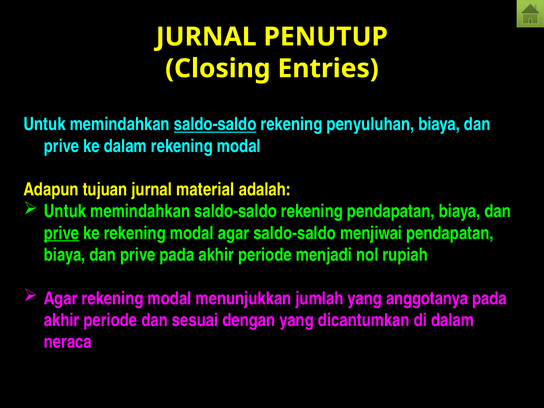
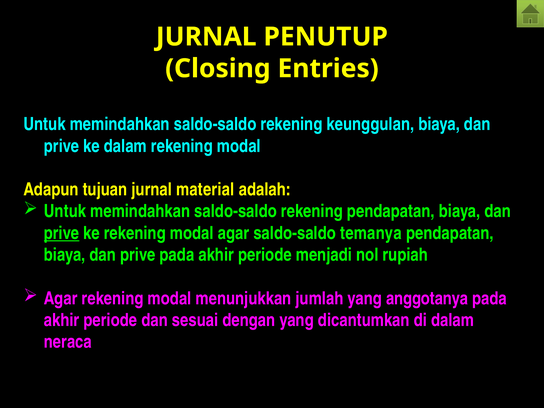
saldo-saldo at (215, 124) underline: present -> none
penyuluhan: penyuluhan -> keunggulan
menjiwai: menjiwai -> temanya
